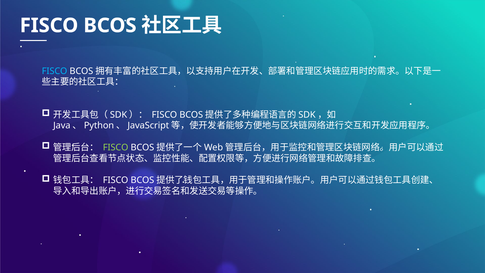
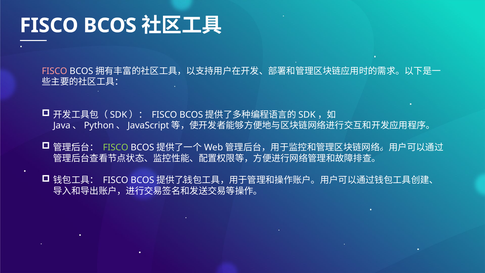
FISCO at (55, 71) colour: light blue -> pink
